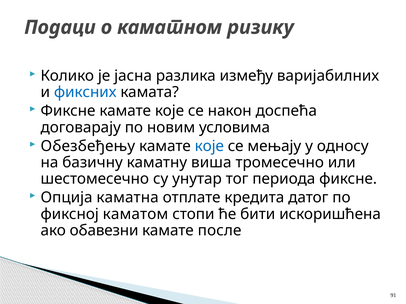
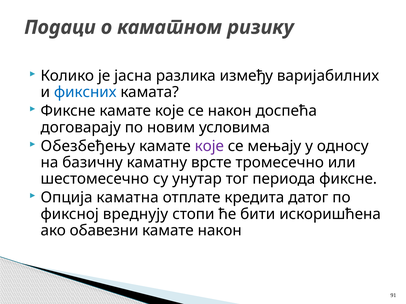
које at (209, 146) colour: blue -> purple
виша: виша -> врсте
каматом: каматом -> вреднују
камате после: после -> након
